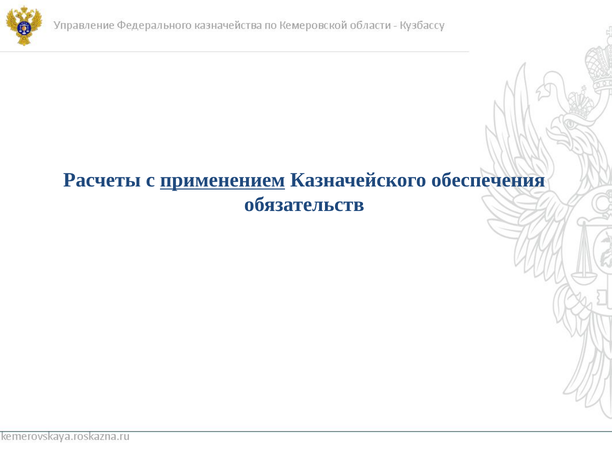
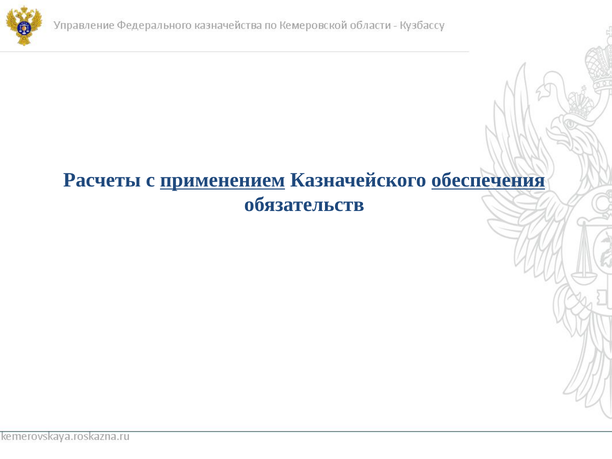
обеспечения underline: none -> present
